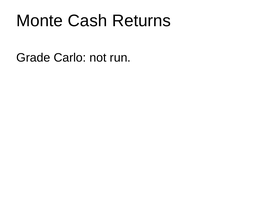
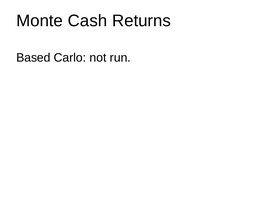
Grade: Grade -> Based
